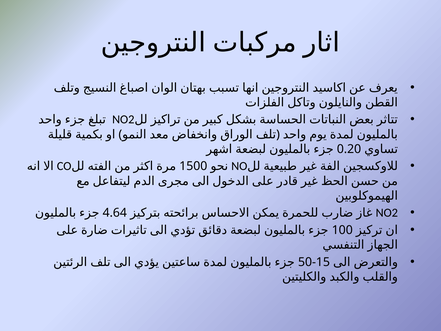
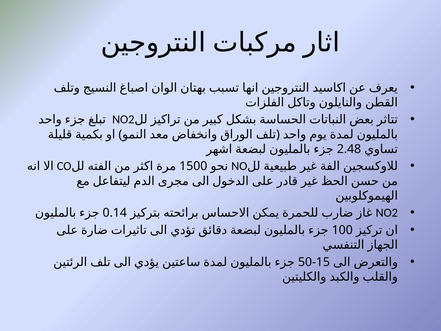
0.20: 0.20 -> 2.48
4.64: 4.64 -> 0.14
